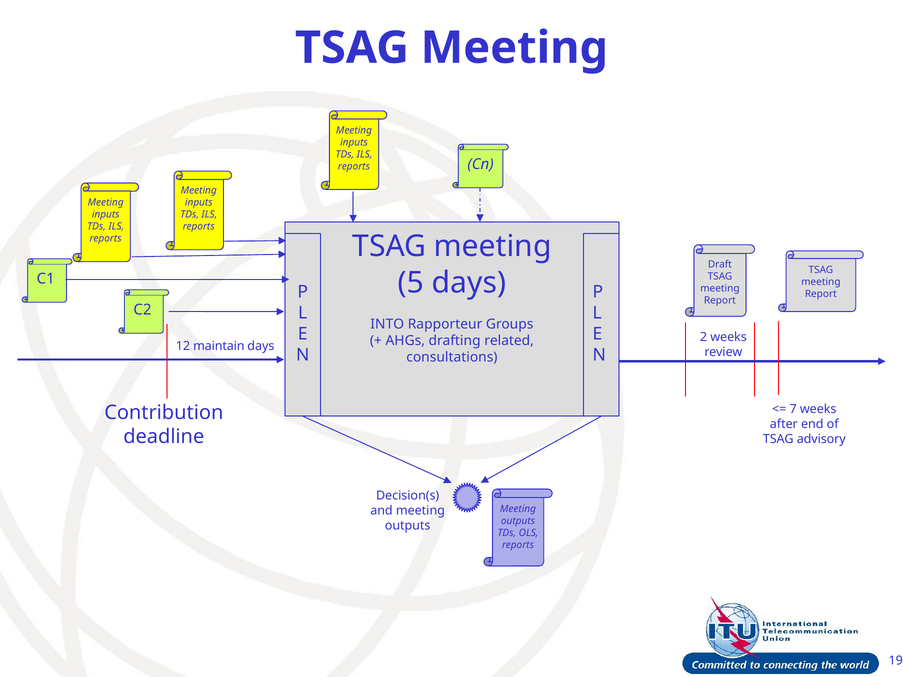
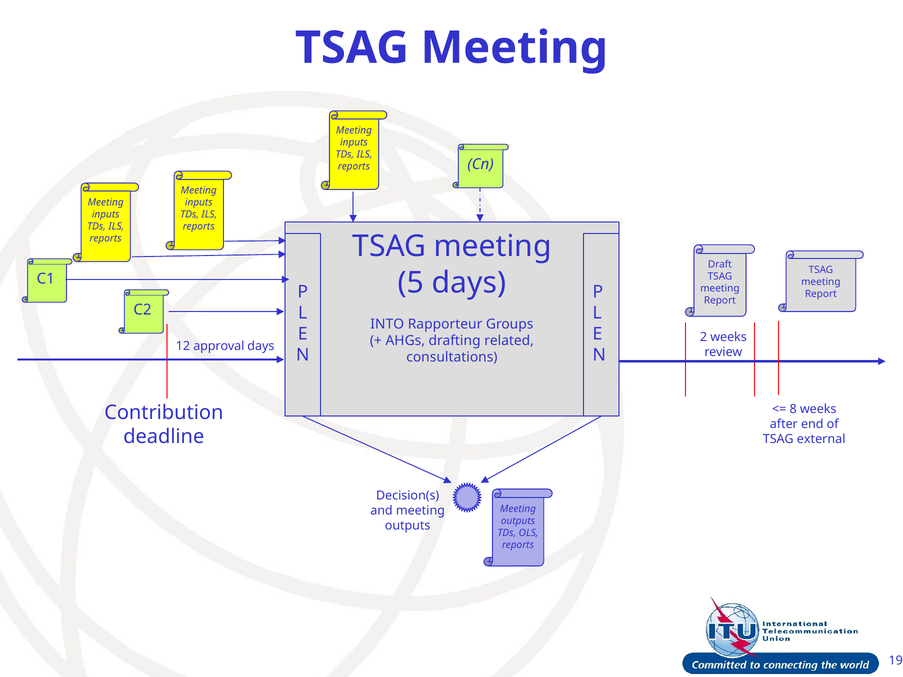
maintain: maintain -> approval
7: 7 -> 8
advisory: advisory -> external
